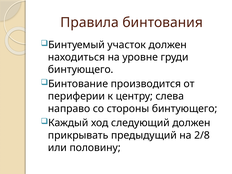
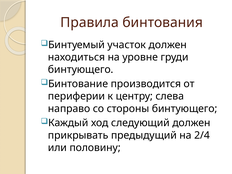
2/8: 2/8 -> 2/4
